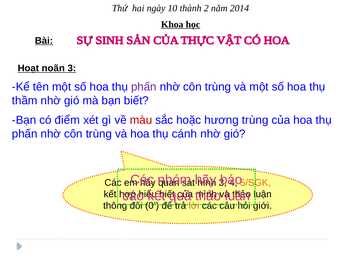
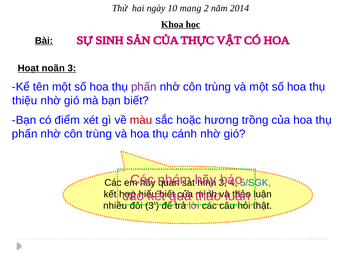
thành: thành -> mang
thầm: thầm -> thiệu
hương trùng: trùng -> trồng
5/SGK colour: orange -> blue
thông: thông -> nhiều
đôi 0: 0 -> 3
lời colour: orange -> purple
giới: giới -> thật
